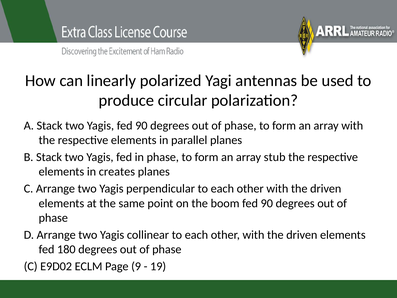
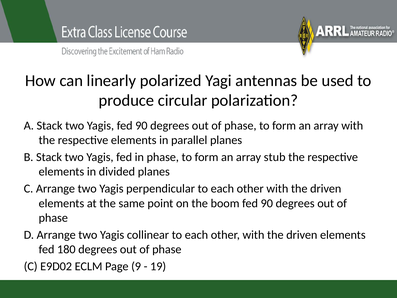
creates: creates -> divided
